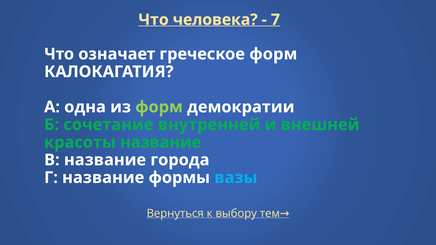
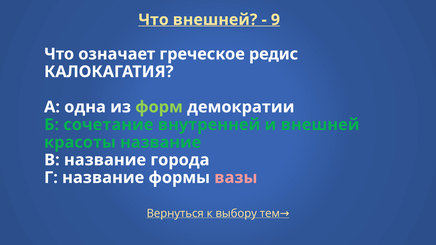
Что человека: человека -> внешней
7: 7 -> 9
греческое форм: форм -> редис
вазы colour: light blue -> pink
